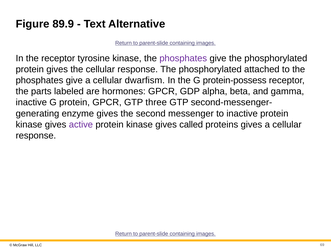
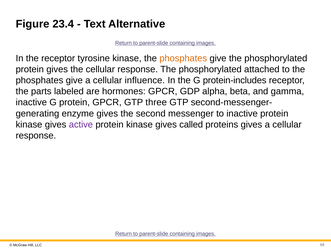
89.9: 89.9 -> 23.4
phosphates at (183, 58) colour: purple -> orange
dwarfism: dwarfism -> influence
protein-possess: protein-possess -> protein-includes
